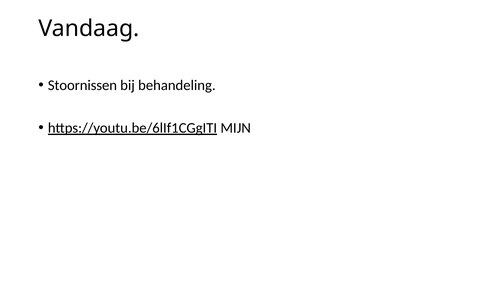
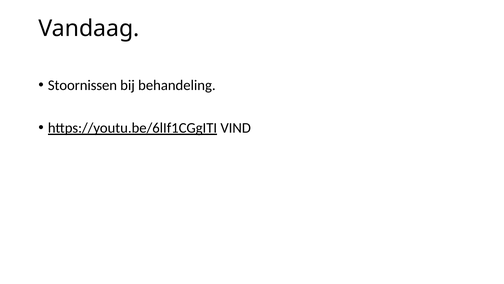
MIJN: MIJN -> VIND
